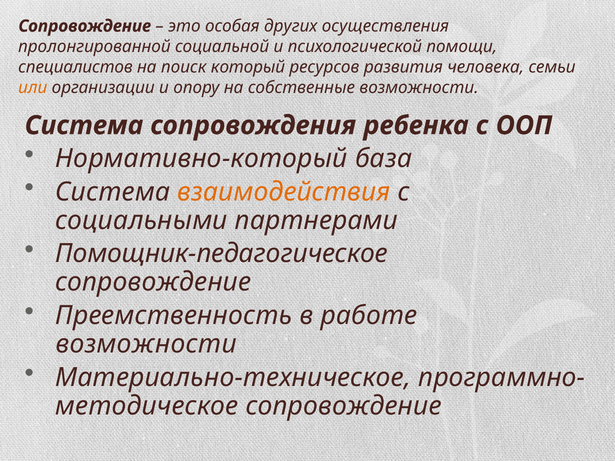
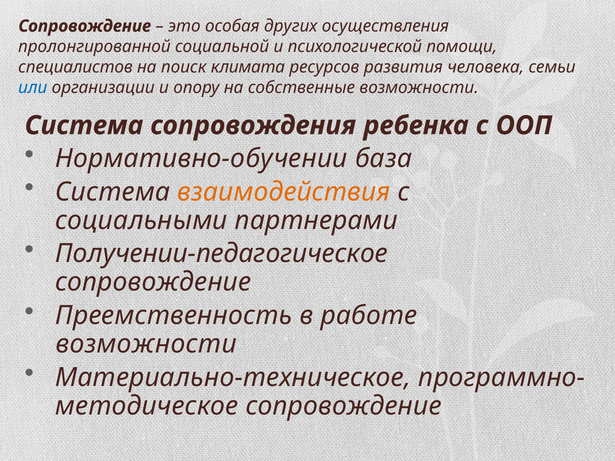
который: который -> климата
или colour: orange -> blue
Нормативно-который: Нормативно-который -> Нормативно-обучении
Помощник-педагогическое: Помощник-педагогическое -> Получении-педагогическое
